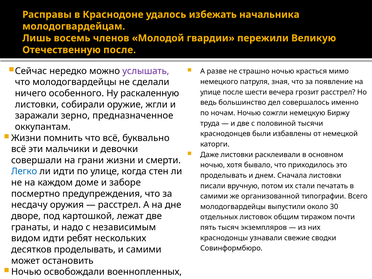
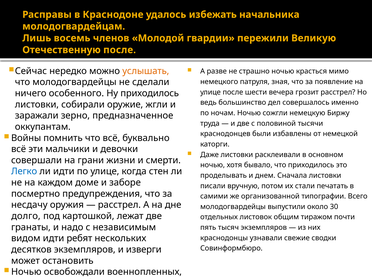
услышать colour: purple -> orange
Ну раскаленную: раскаленную -> приходилось
Жизни at (26, 138): Жизни -> Войны
дворе: дворе -> долго
десятков проделывать: проделывать -> экземпляров
и самими: самими -> изверги
